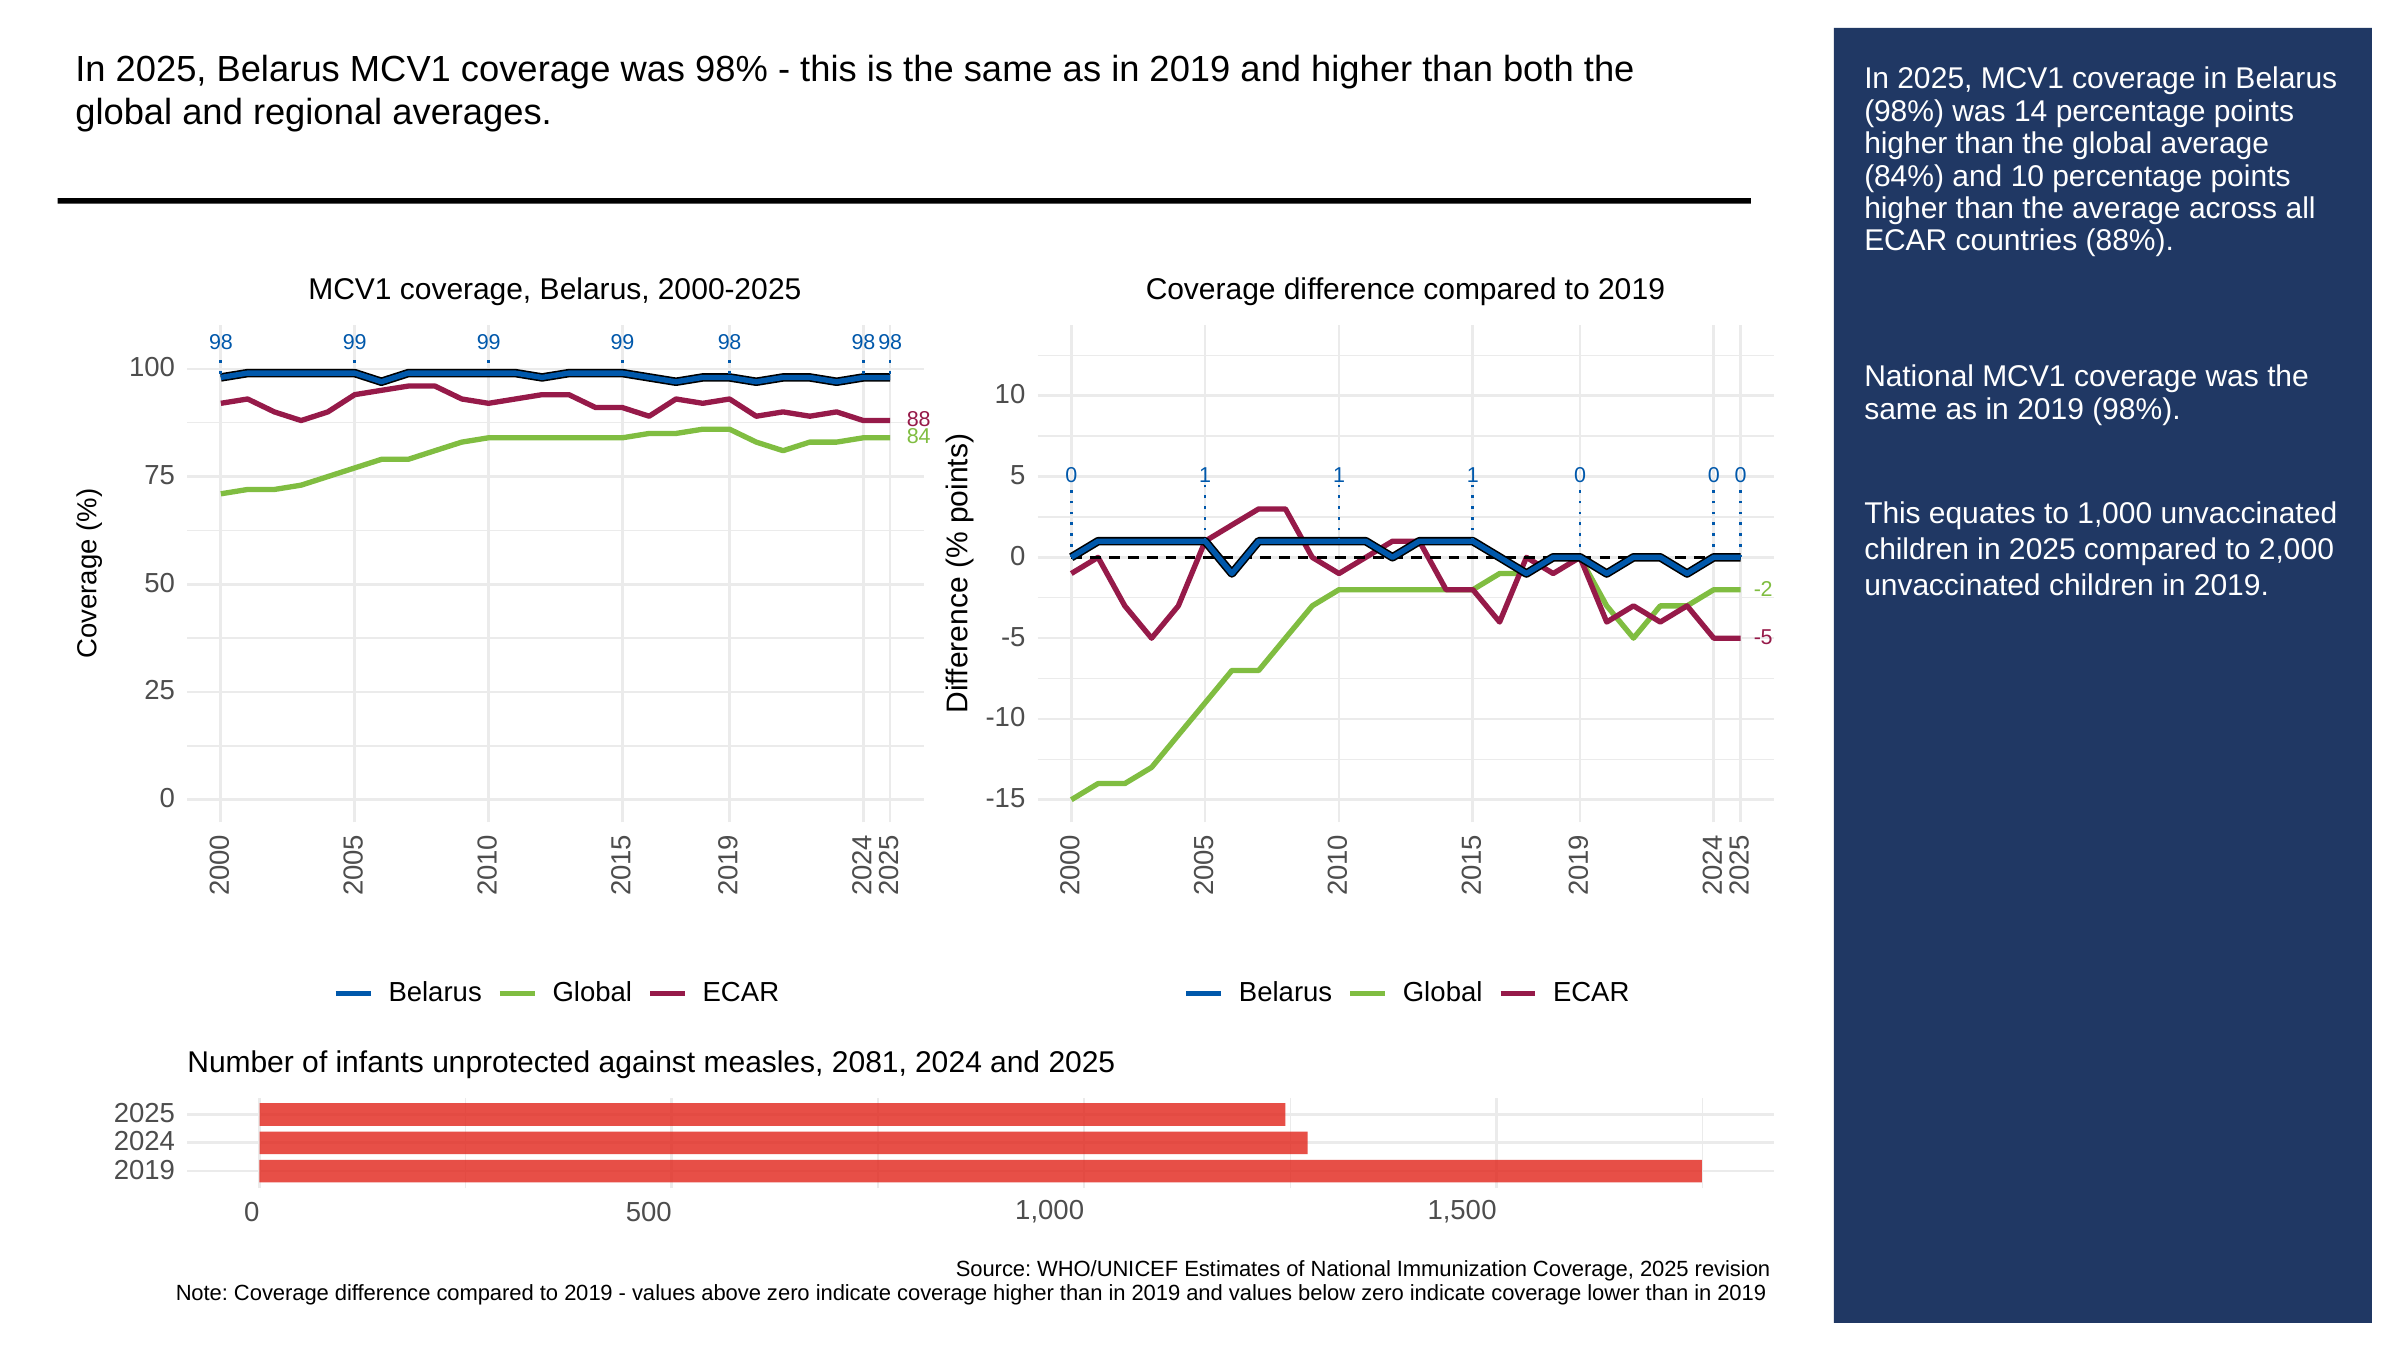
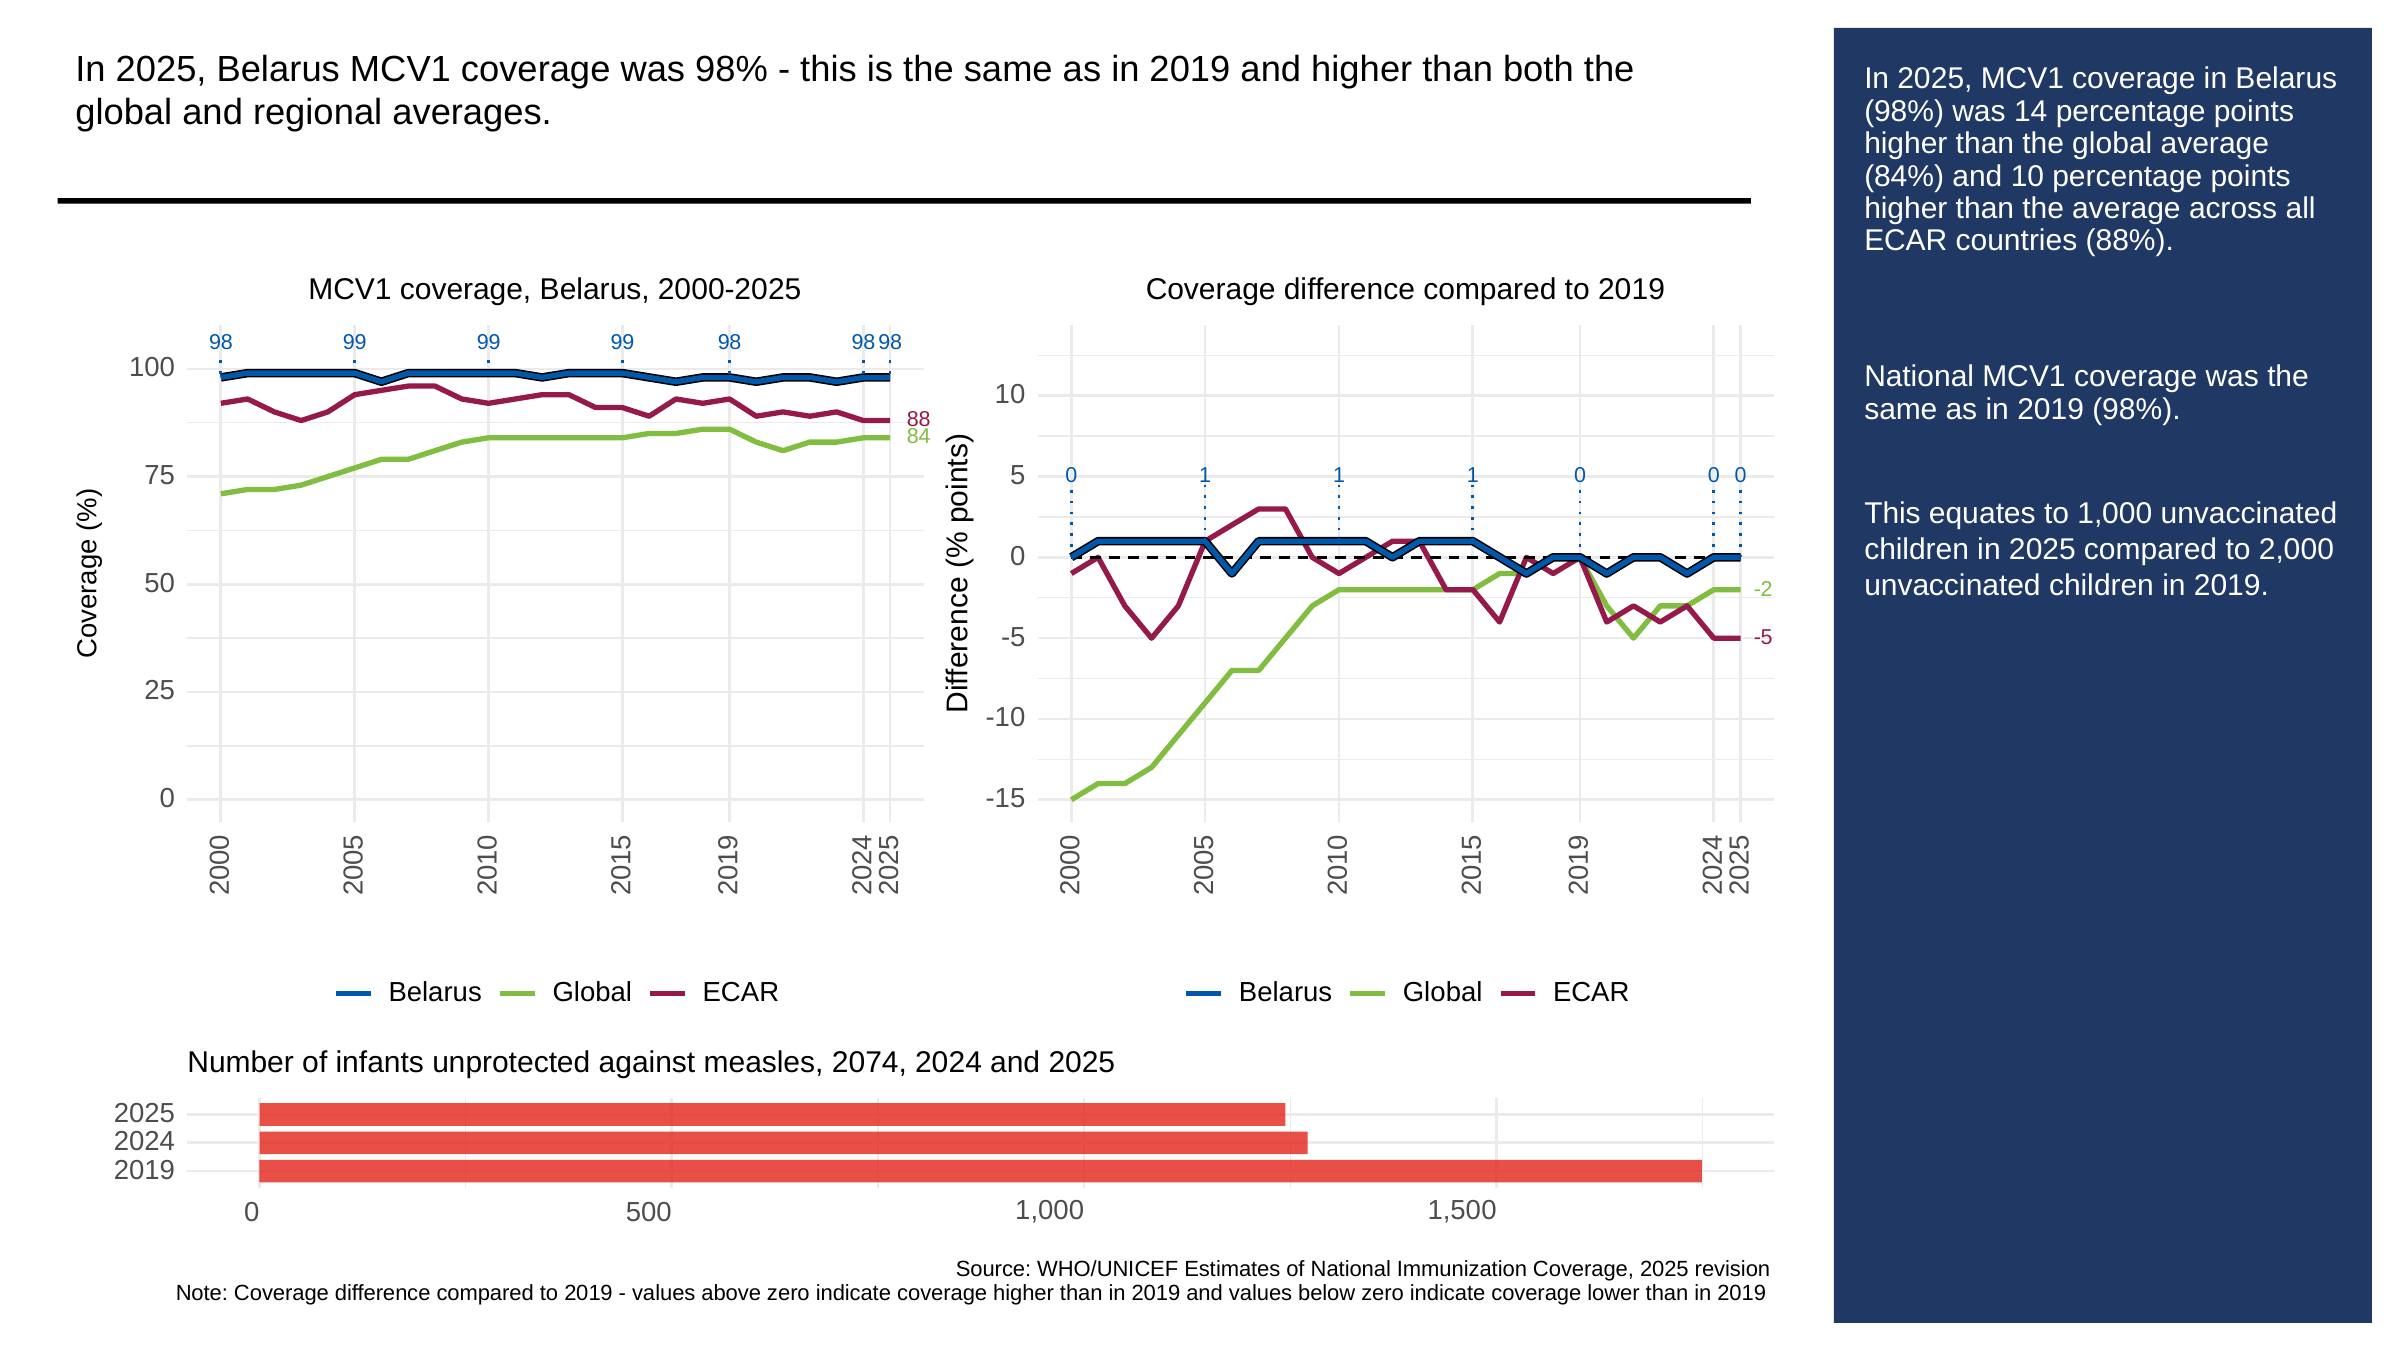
2081: 2081 -> 2074
